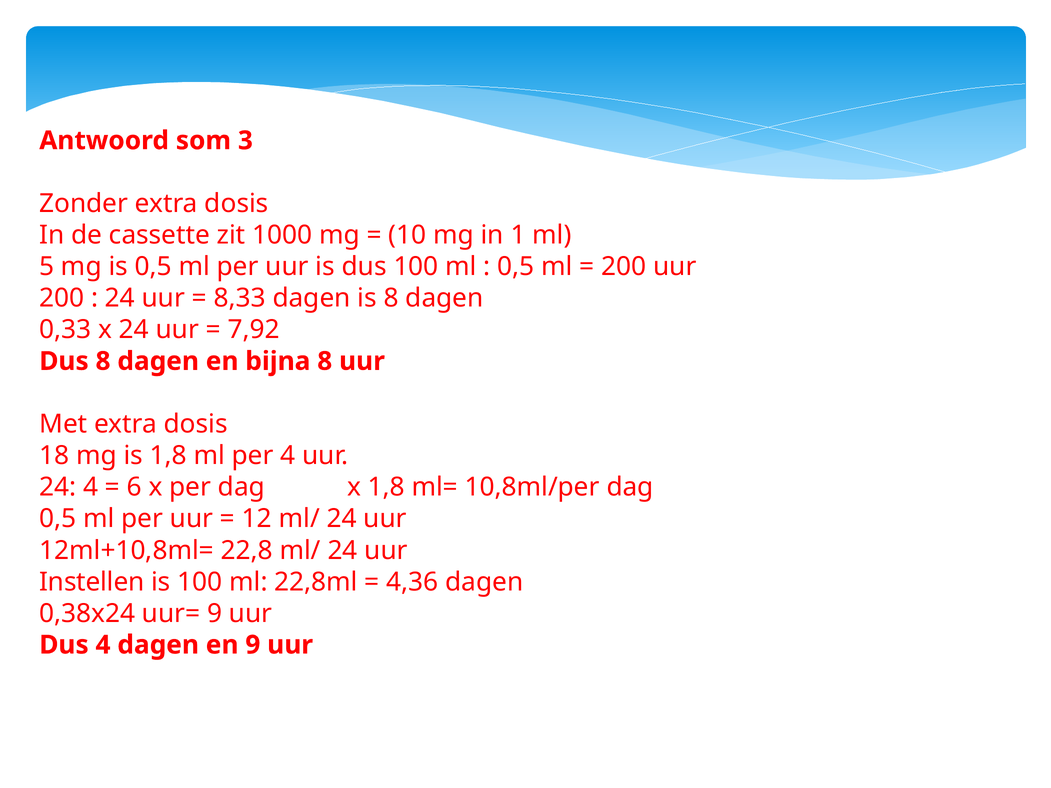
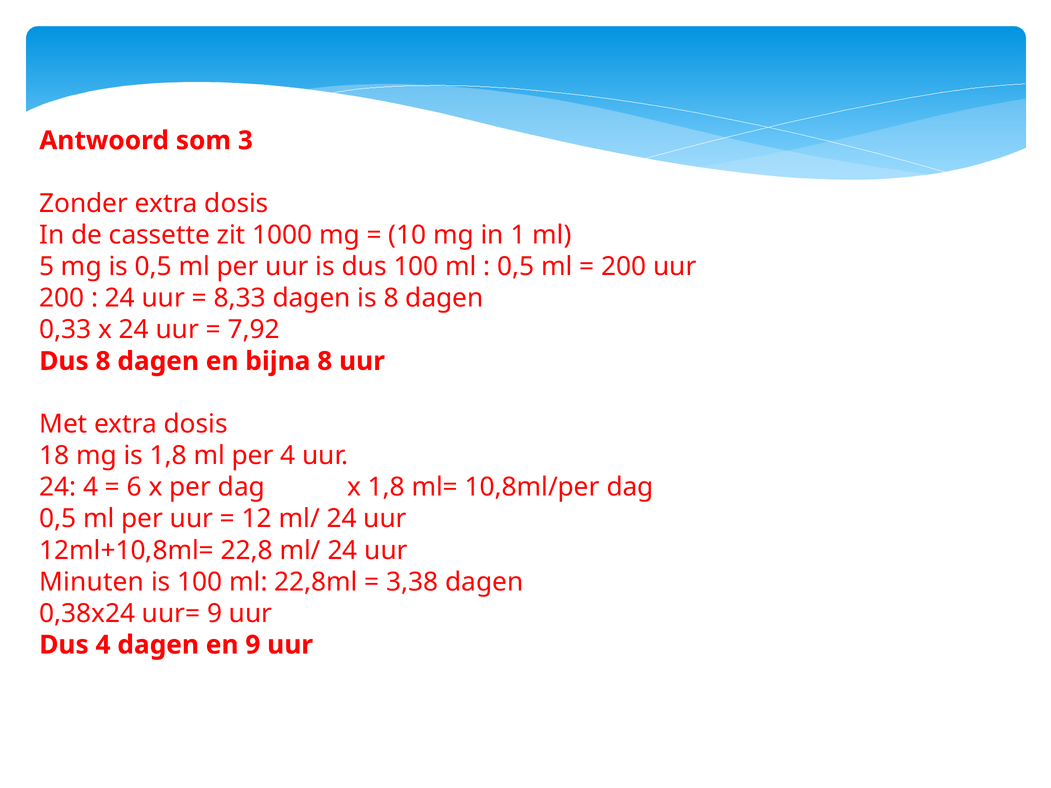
Instellen: Instellen -> Minuten
4,36: 4,36 -> 3,38
